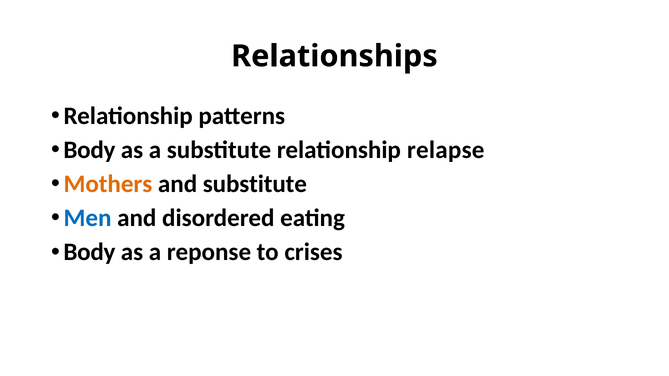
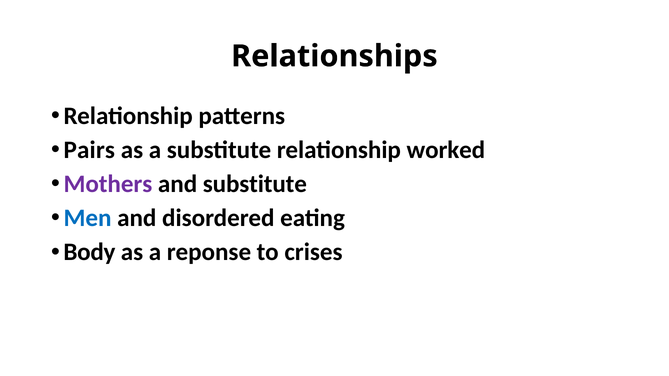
Body at (89, 150): Body -> Pairs
relapse: relapse -> worked
Mothers colour: orange -> purple
